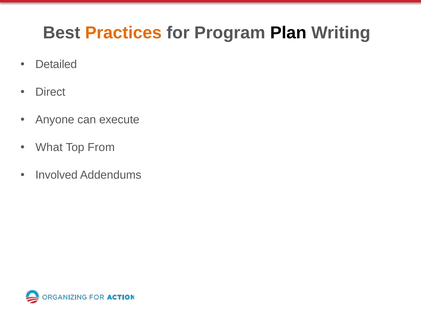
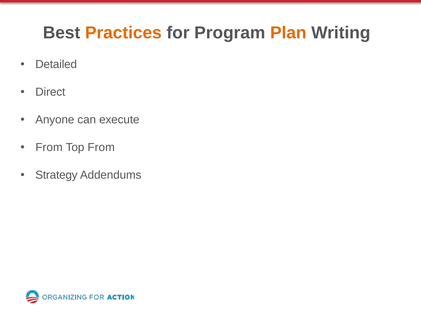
Plan colour: black -> orange
What at (49, 147): What -> From
Involved: Involved -> Strategy
